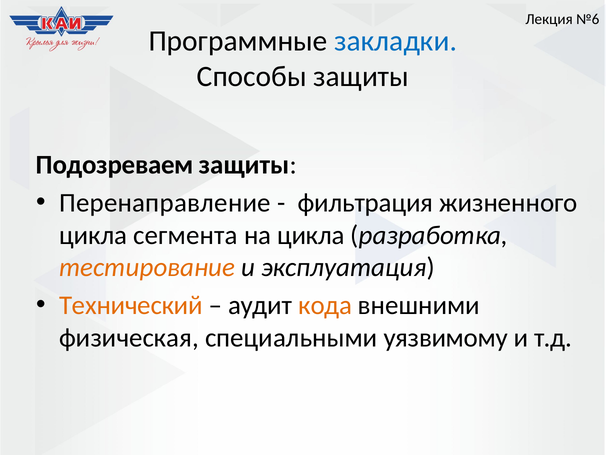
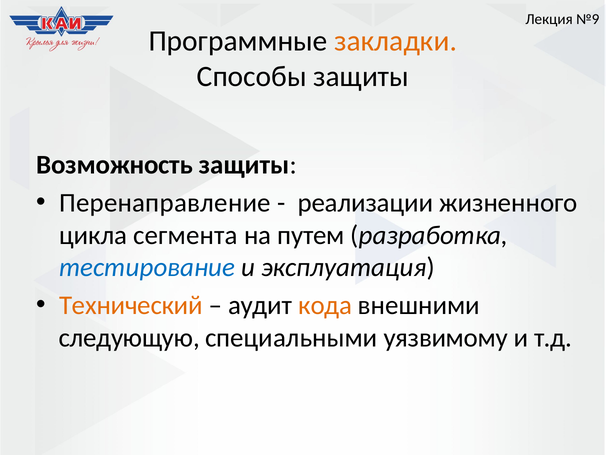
№6: №6 -> №9
закладки colour: blue -> orange
Подозреваем: Подозреваем -> Возможность
фильтрация: фильтрация -> реализации
на цикла: цикла -> путем
тестирование colour: orange -> blue
физическая: физическая -> следующую
